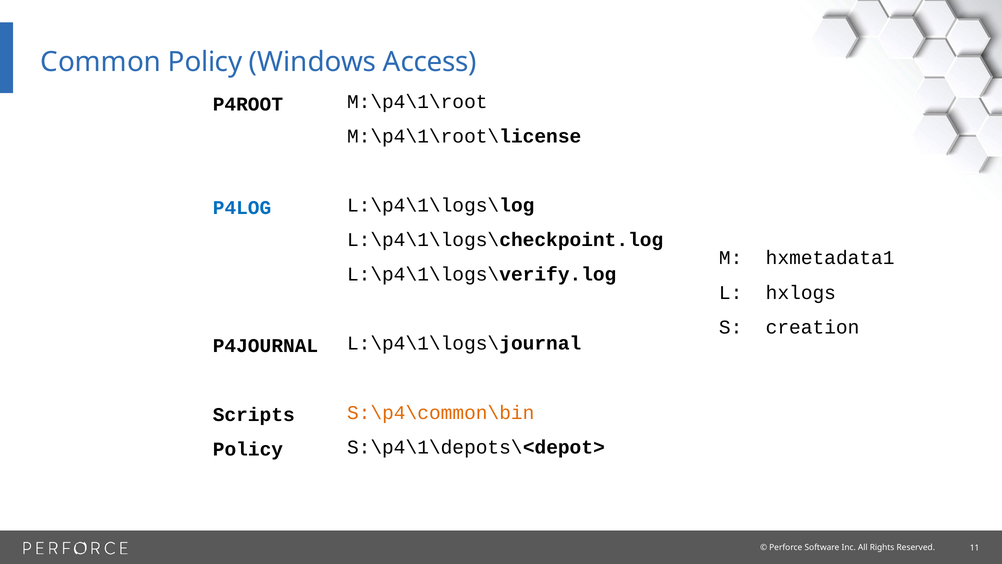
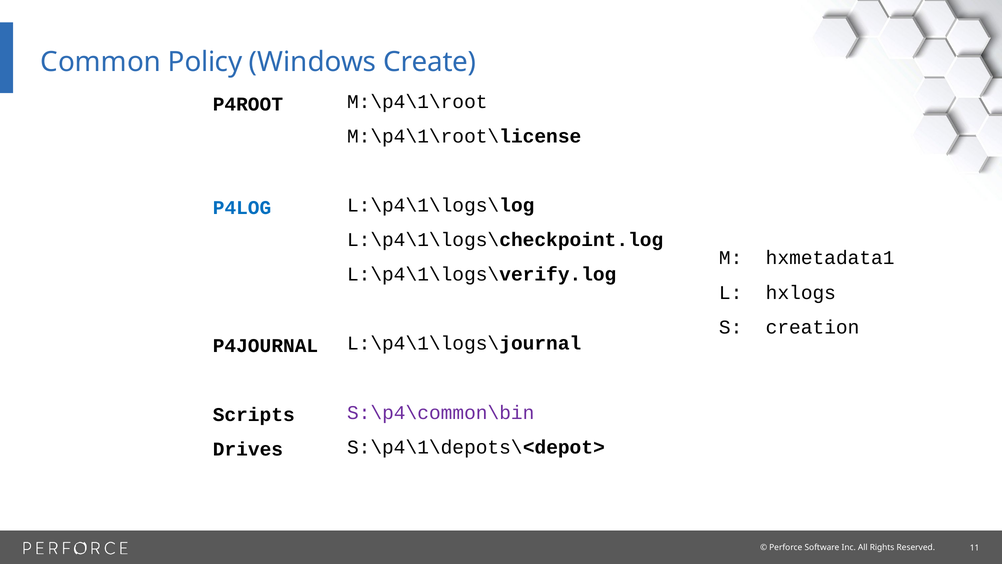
Access: Access -> Create
S:\p4\common\bin colour: orange -> purple
Policy at (248, 449): Policy -> Drives
